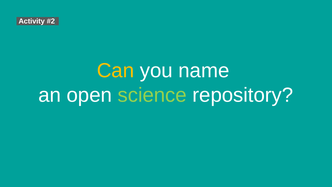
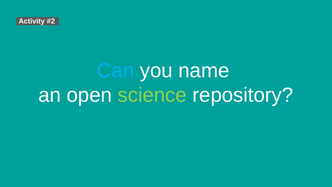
Can colour: yellow -> light blue
